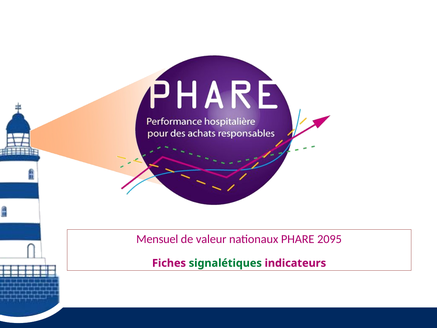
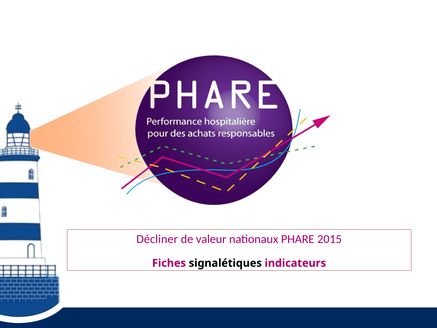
Mensuel: Mensuel -> Décliner
2095: 2095 -> 2015
signalétiques colour: green -> black
